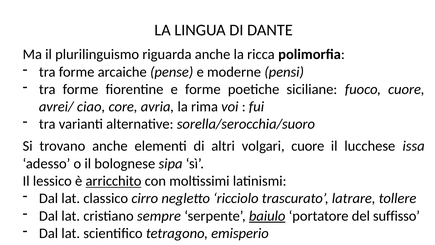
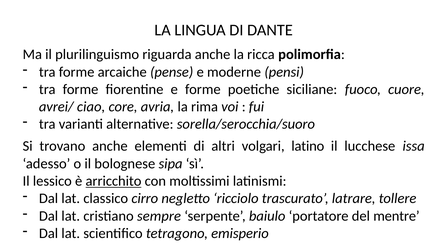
volgari cuore: cuore -> latino
baiulo underline: present -> none
suffisso: suffisso -> mentre
